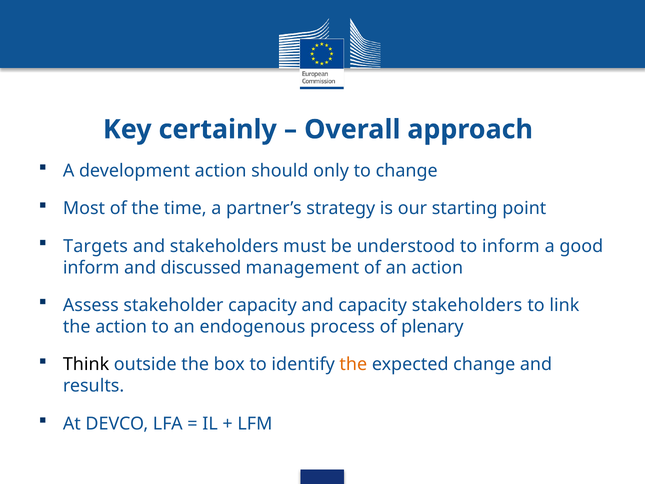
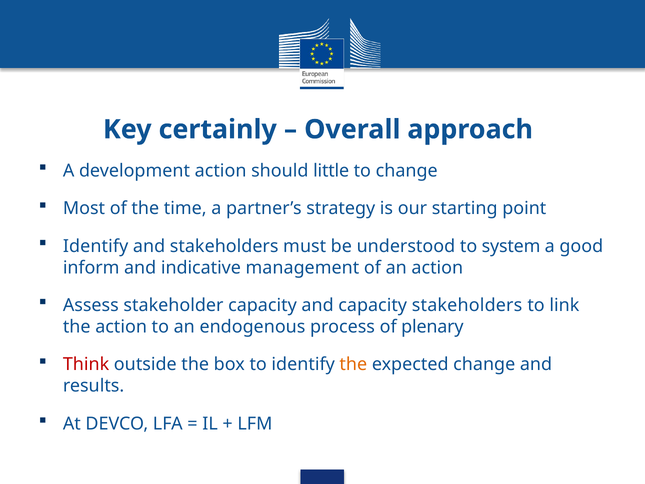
only: only -> little
Targets at (96, 246): Targets -> Identify
to inform: inform -> system
discussed: discussed -> indicative
Think colour: black -> red
